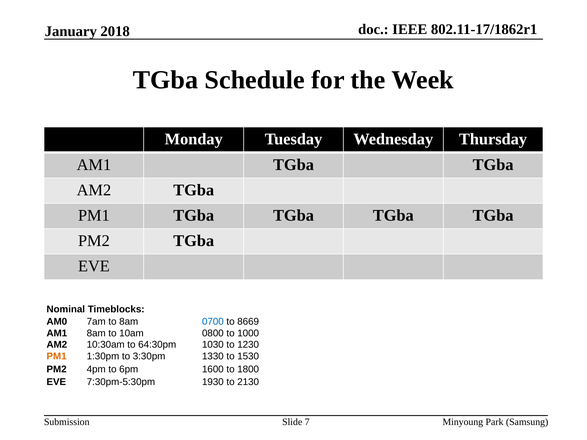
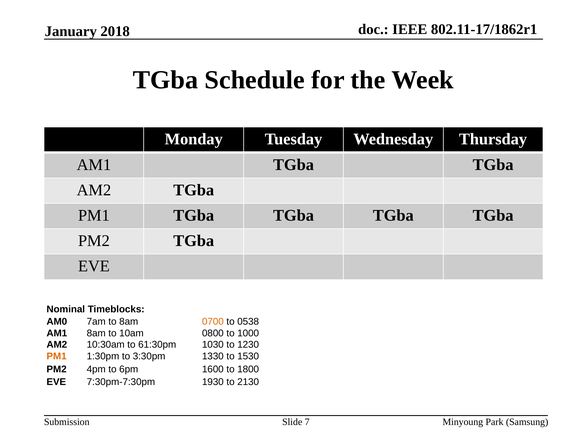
0700 colour: blue -> orange
8669: 8669 -> 0538
64:30pm: 64:30pm -> 61:30pm
7:30pm-5:30pm: 7:30pm-5:30pm -> 7:30pm-7:30pm
